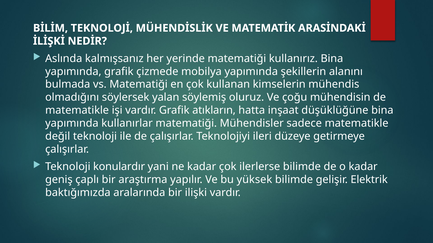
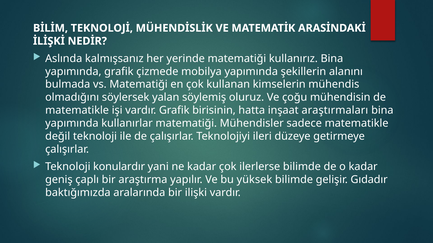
atıkların: atıkların -> birisinin
düşüklüğüne: düşüklüğüne -> araştırmaları
Elektrik: Elektrik -> Gıdadır
